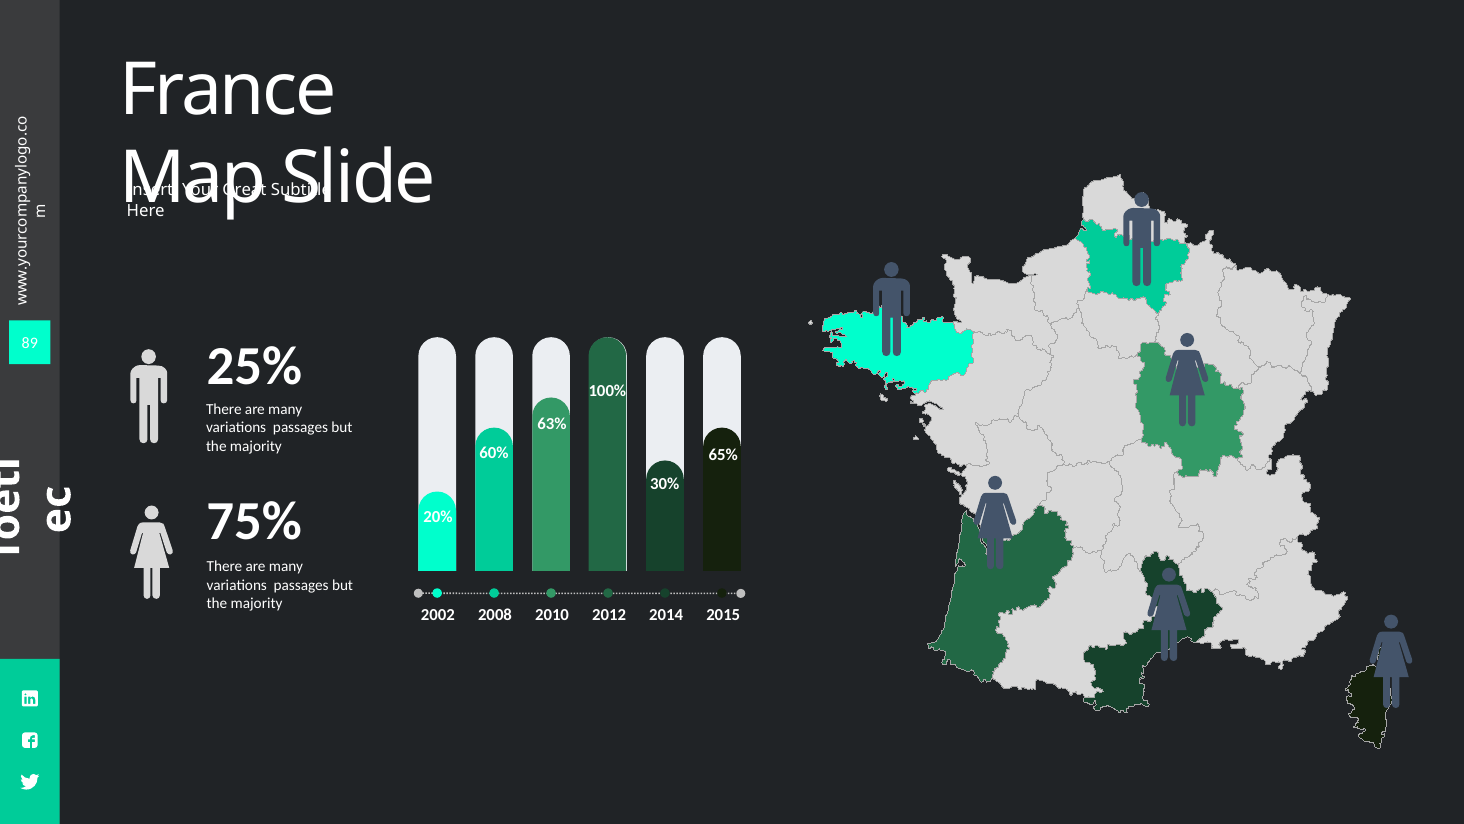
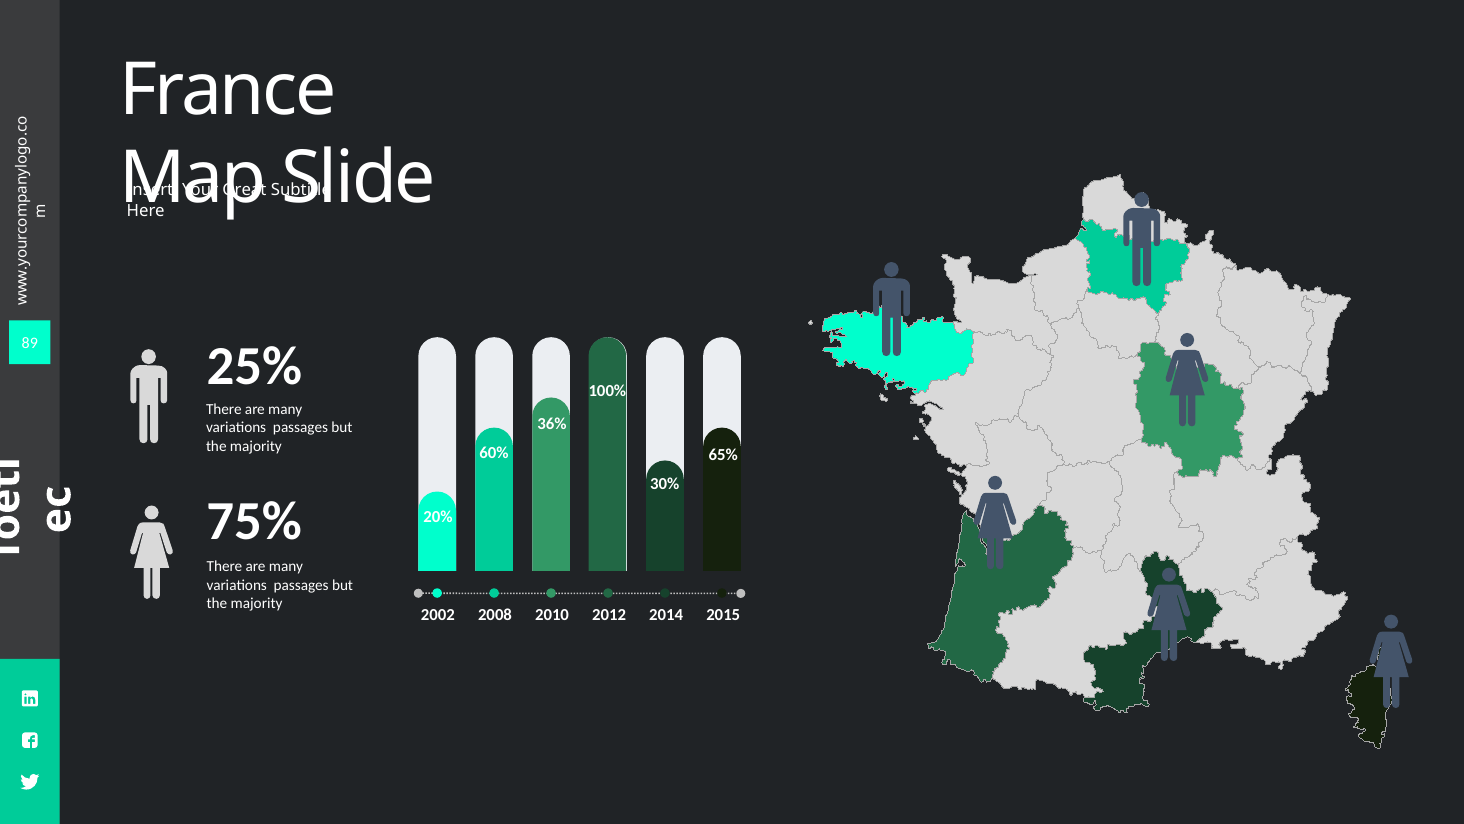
63%: 63% -> 36%
